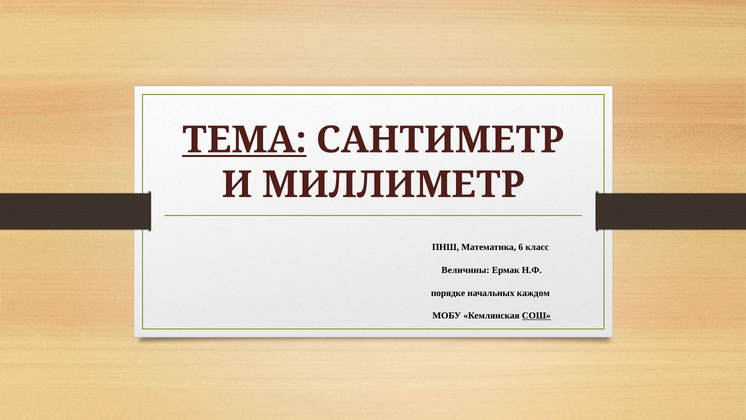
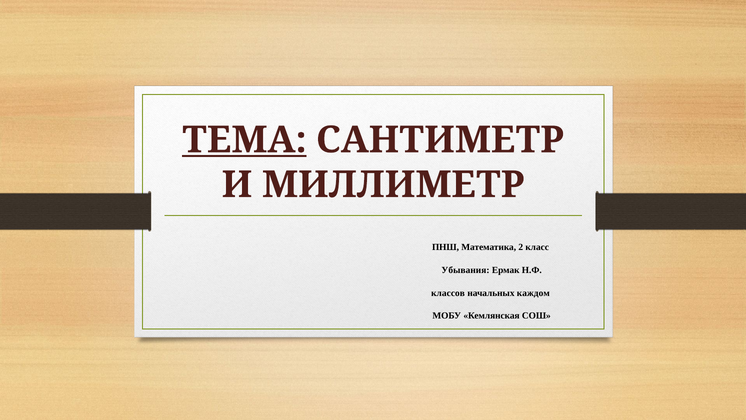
6: 6 -> 2
Величины: Величины -> Убывания
порядке: порядке -> классов
СОШ underline: present -> none
